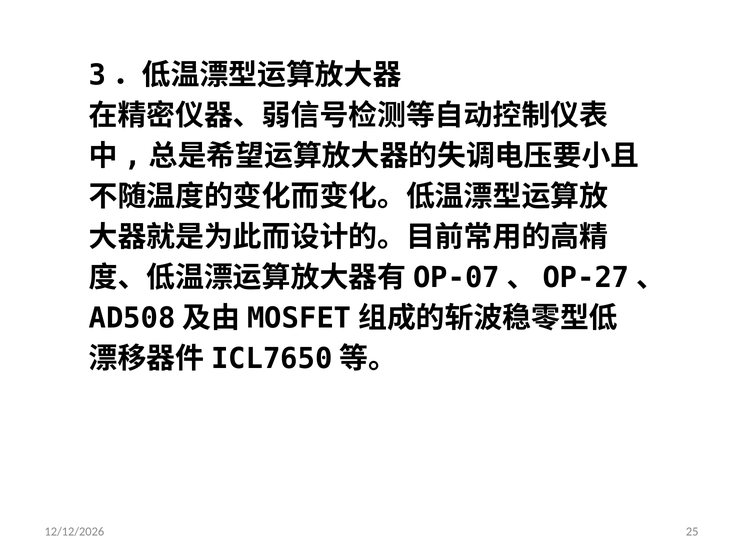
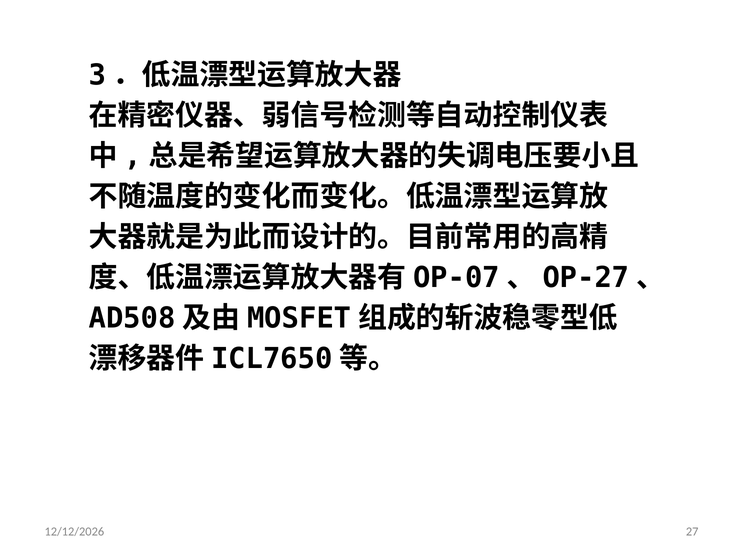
25: 25 -> 27
